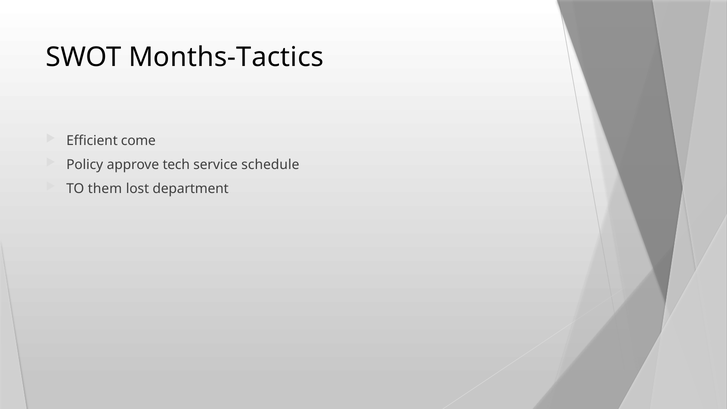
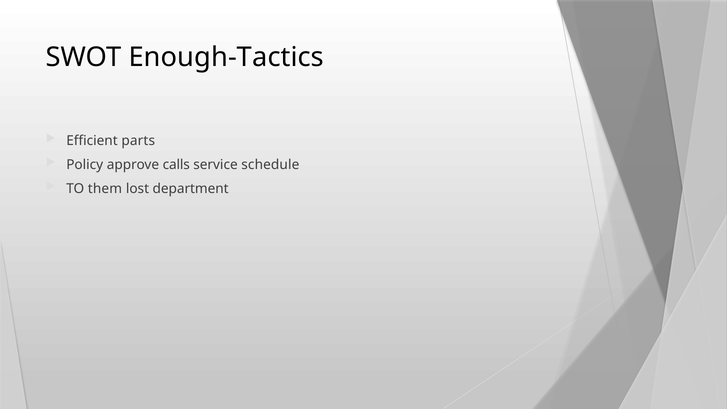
Months-Tactics: Months-Tactics -> Enough-Tactics
come: come -> parts
tech: tech -> calls
